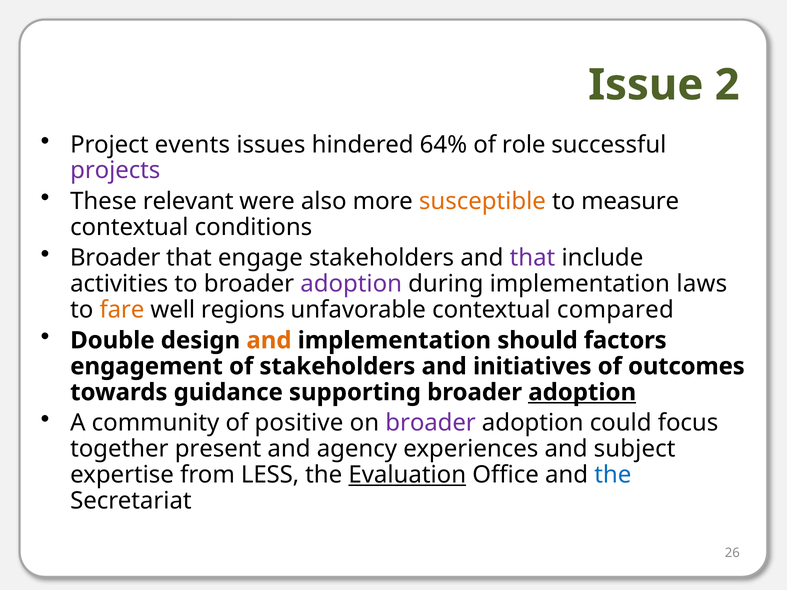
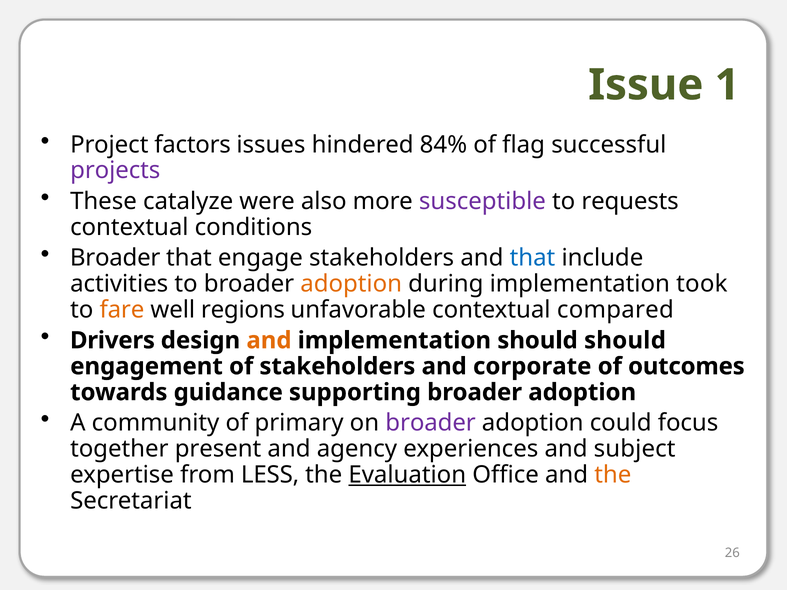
2: 2 -> 1
events: events -> factors
64%: 64% -> 84%
role: role -> flag
relevant: relevant -> catalyze
susceptible colour: orange -> purple
measure: measure -> requests
that at (533, 258) colour: purple -> blue
adoption at (351, 284) colour: purple -> orange
laws: laws -> took
Double: Double -> Drivers
should factors: factors -> should
initiatives: initiatives -> corporate
adoption at (582, 392) underline: present -> none
positive: positive -> primary
the at (613, 475) colour: blue -> orange
